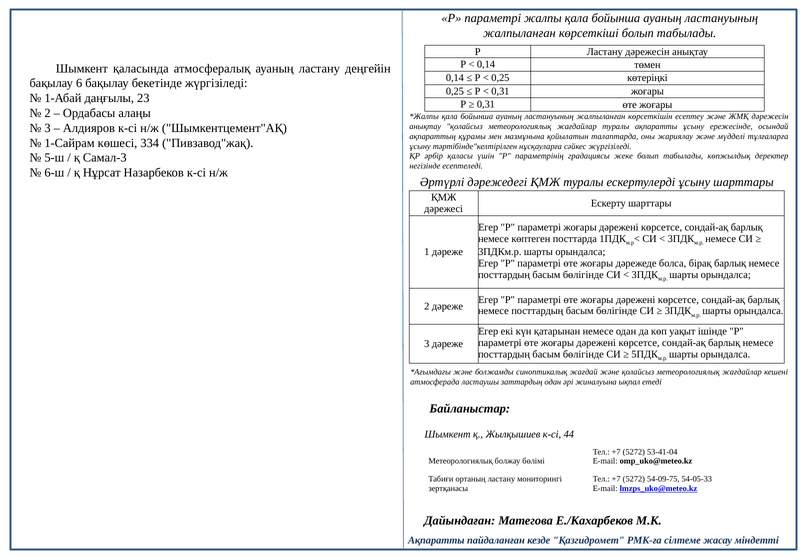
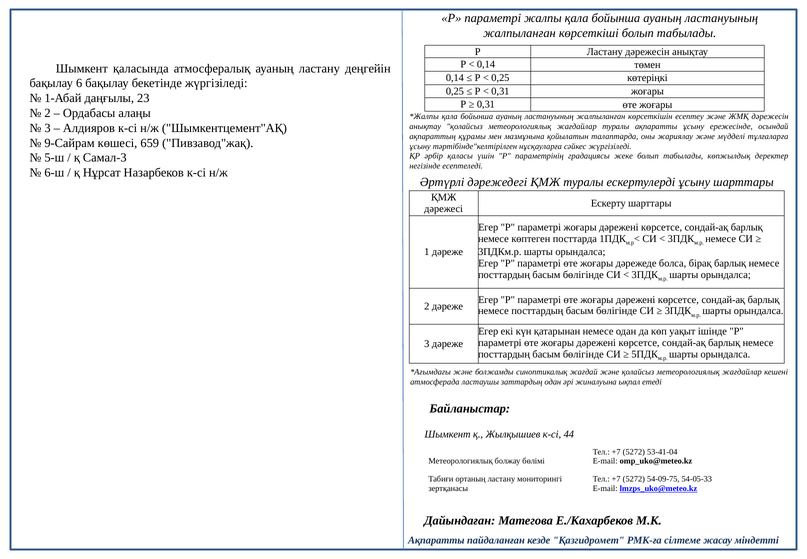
1-Сайрам: 1-Сайрам -> 9-Сайрам
334: 334 -> 659
